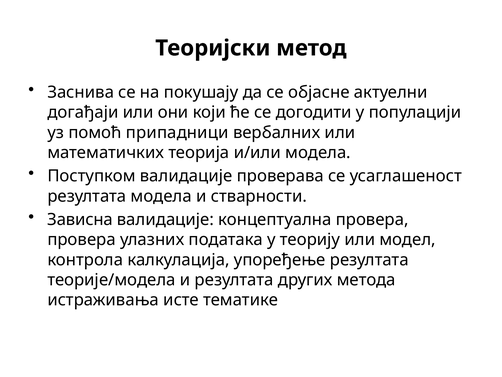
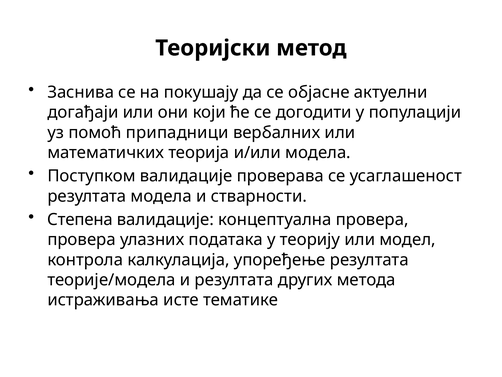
Зависна: Зависна -> Степена
